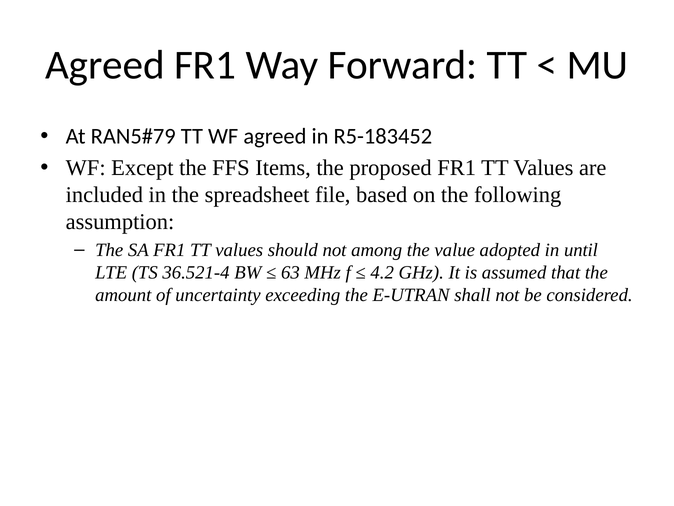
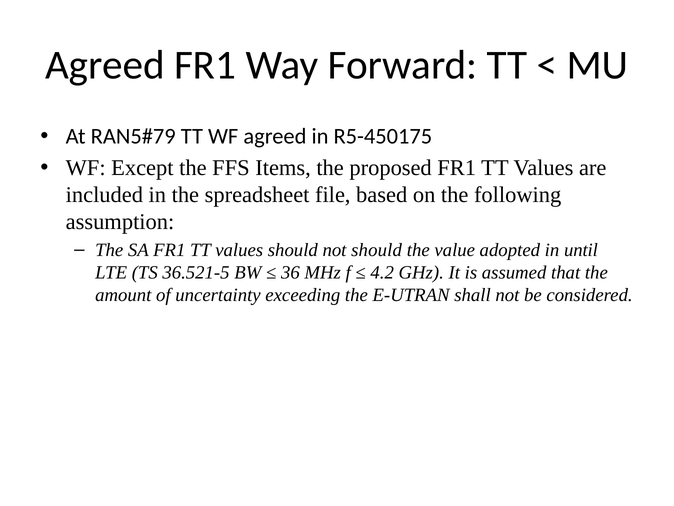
R5-183452: R5-183452 -> R5-450175
not among: among -> should
36.521-4: 36.521-4 -> 36.521-5
63: 63 -> 36
